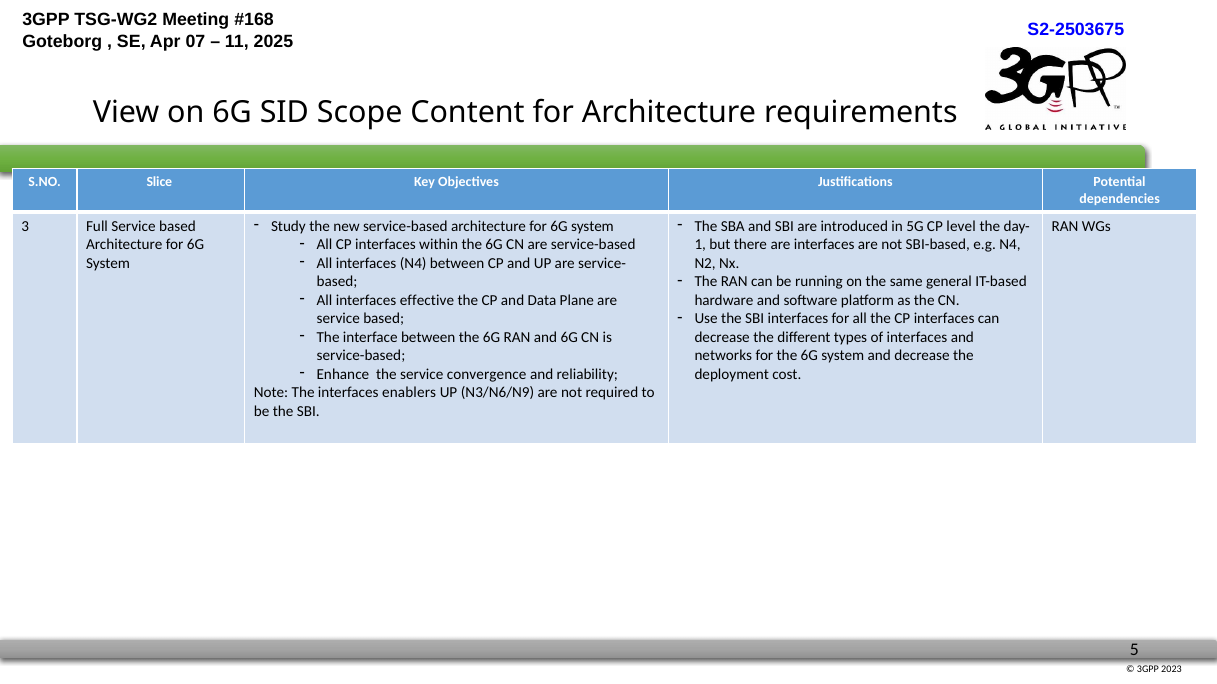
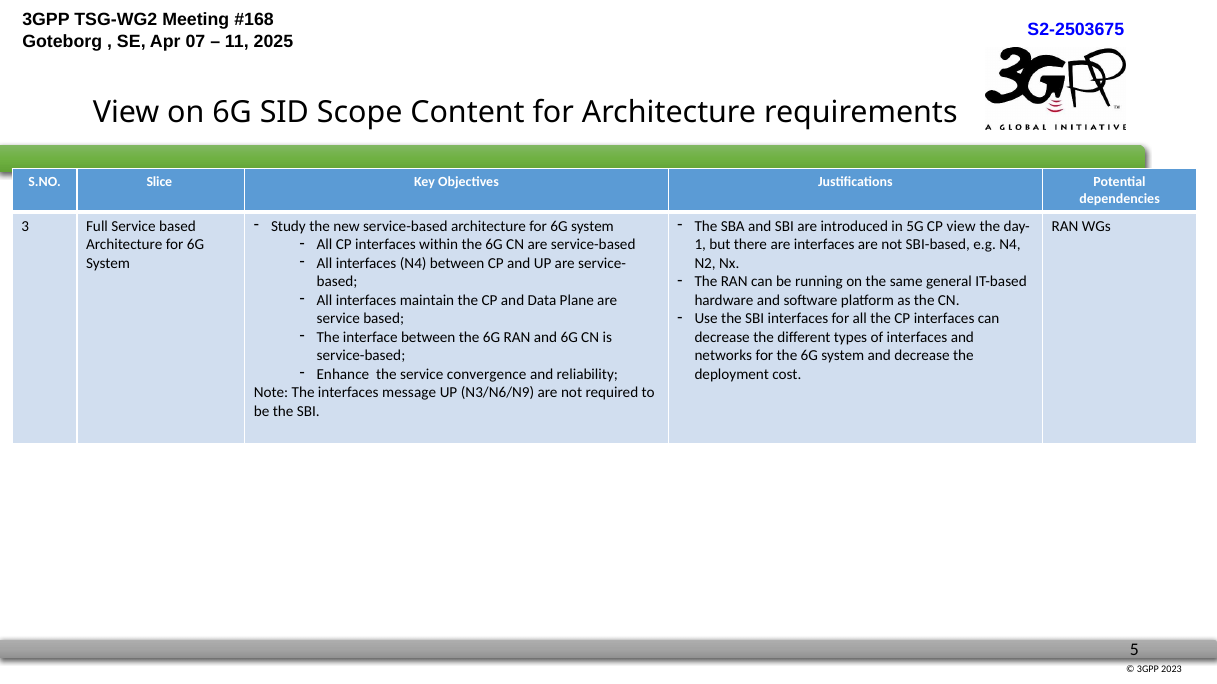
CP level: level -> view
effective: effective -> maintain
enablers: enablers -> message
